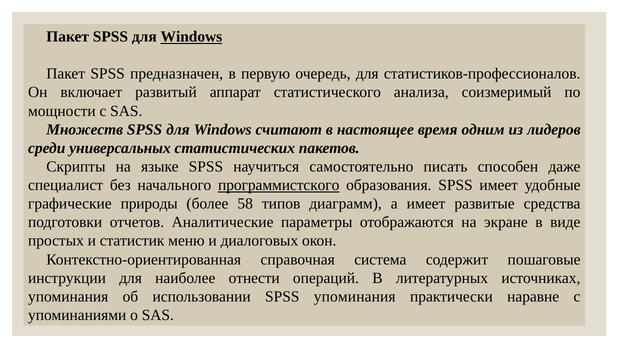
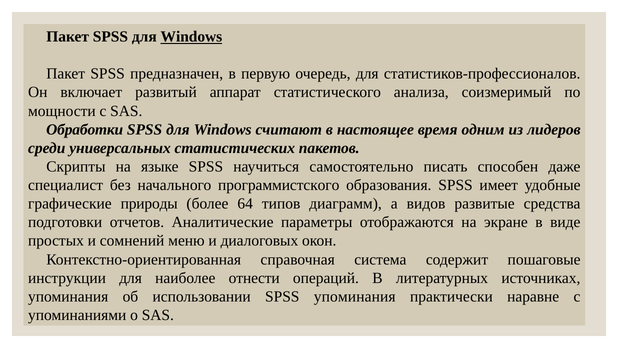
Множеств: Множеств -> Обработки
программистского underline: present -> none
58: 58 -> 64
а имеет: имеет -> видов
статистик: статистик -> сомнений
